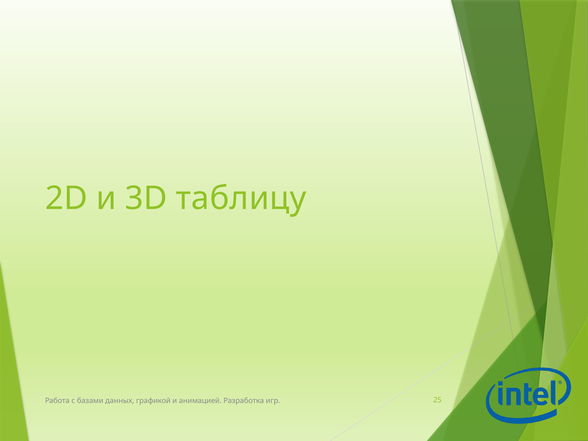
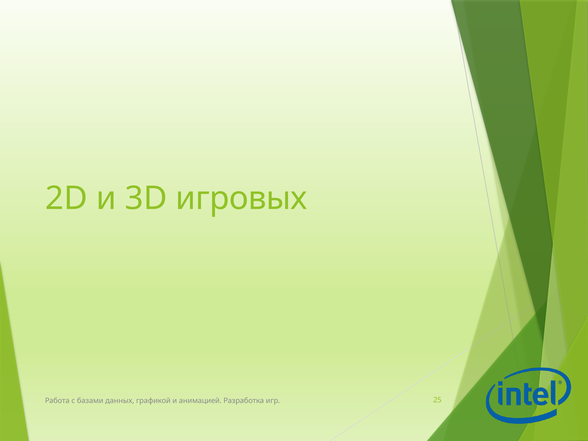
таблицу: таблицу -> игровых
